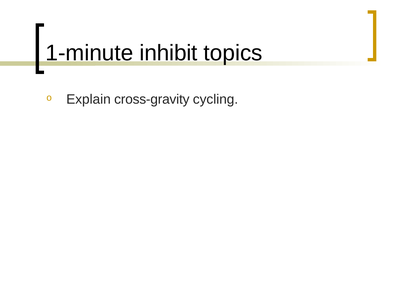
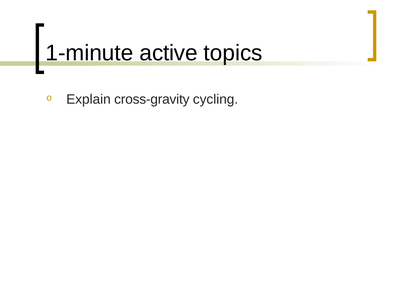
inhibit: inhibit -> active
